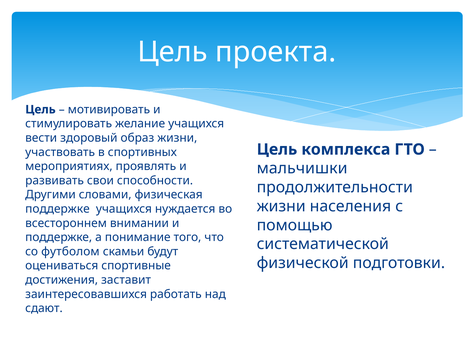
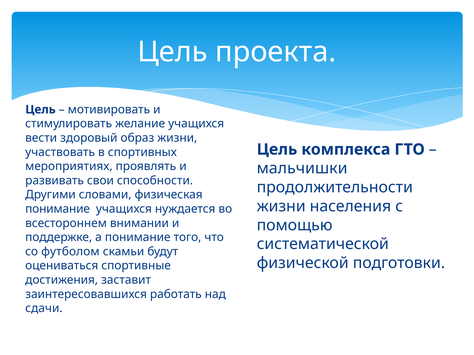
поддержке at (57, 209): поддержке -> понимание
сдают: сдают -> сдачи
